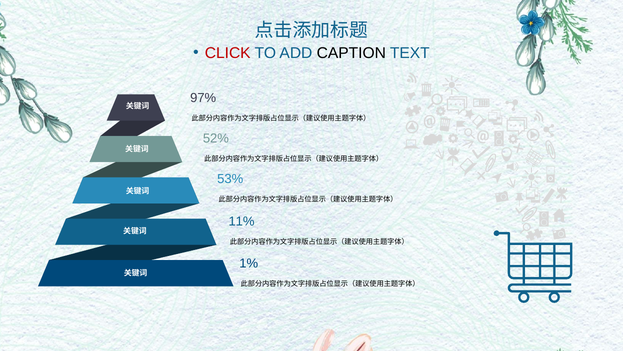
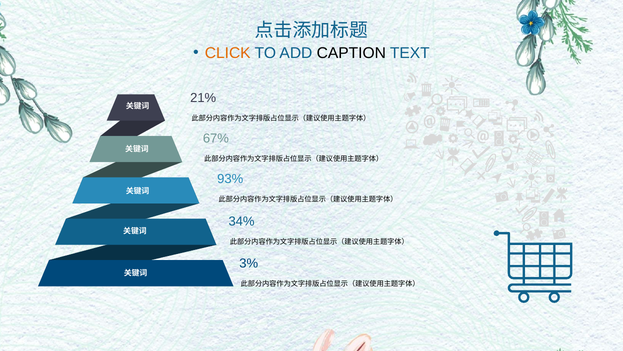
CLICK colour: red -> orange
97%: 97% -> 21%
52%: 52% -> 67%
53%: 53% -> 93%
11%: 11% -> 34%
1%: 1% -> 3%
